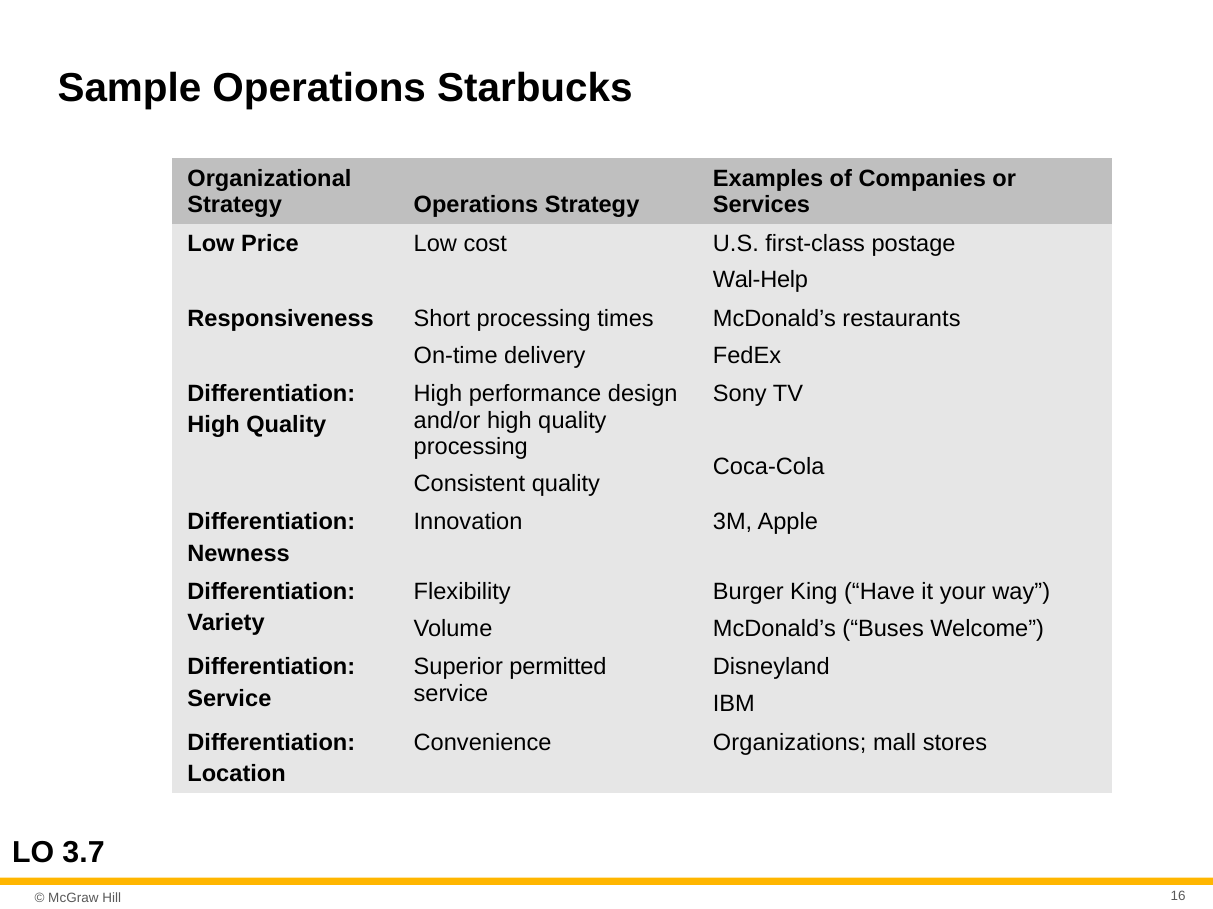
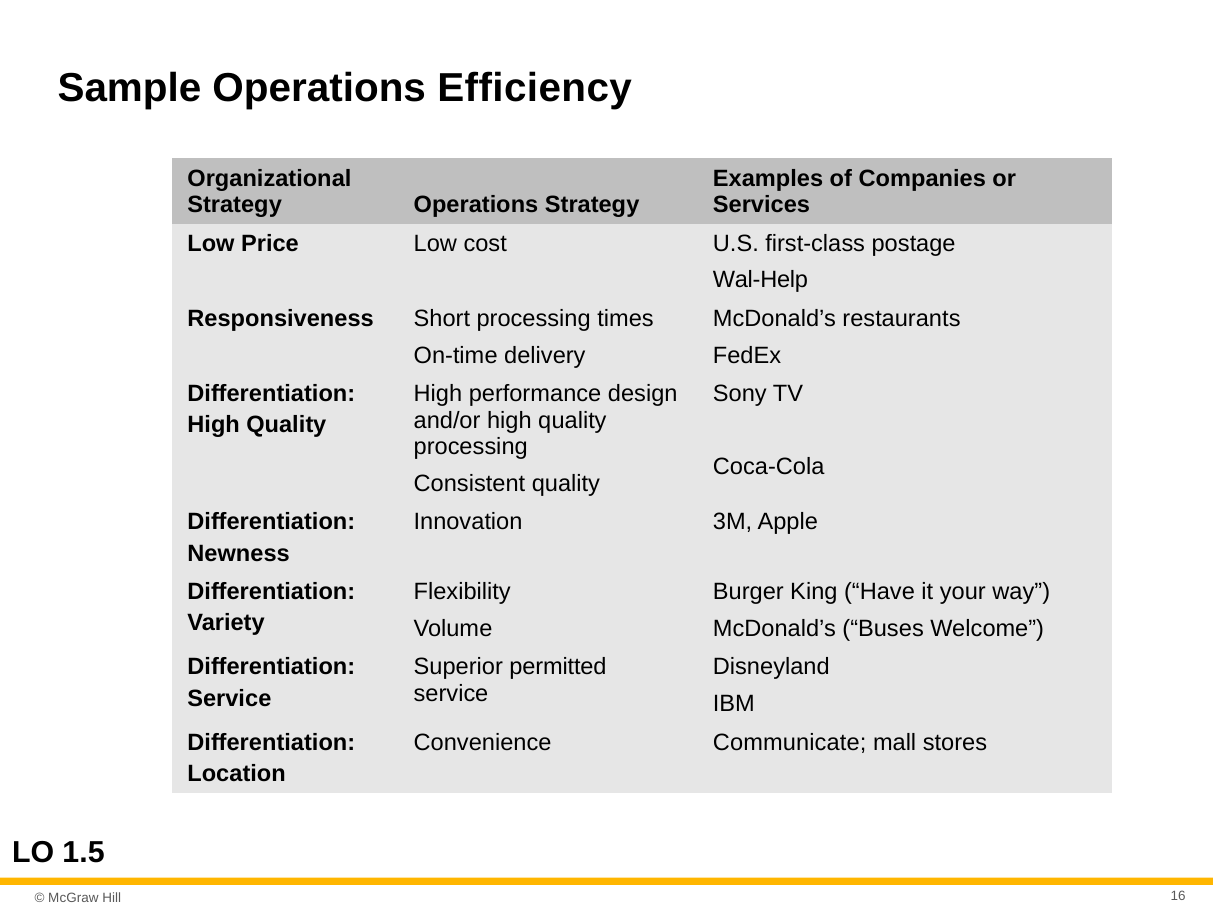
Starbucks: Starbucks -> Efficiency
Organizations: Organizations -> Communicate
3.7: 3.7 -> 1.5
